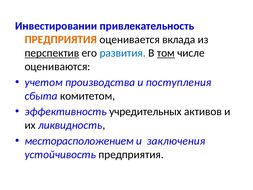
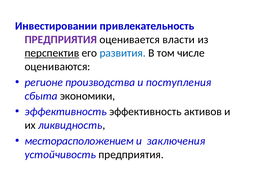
ПРЕДПРИЯТИЯ at (61, 39) colour: orange -> purple
вклада: вклада -> власти
том underline: present -> none
учетом: учетом -> регионе
комитетом: комитетом -> экономики
эффективность учредительных: учредительных -> эффективность
